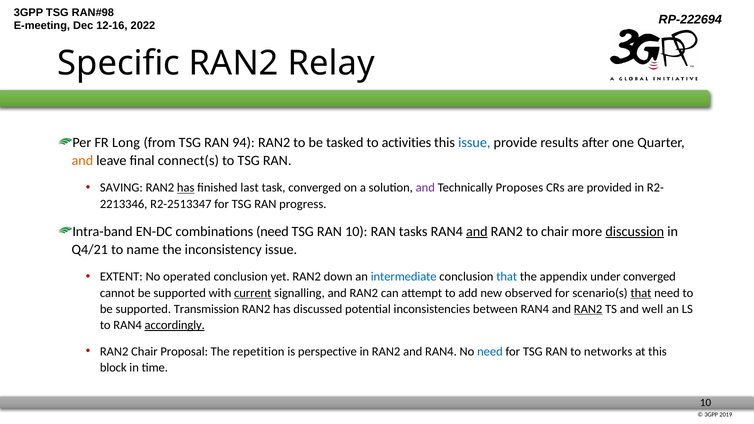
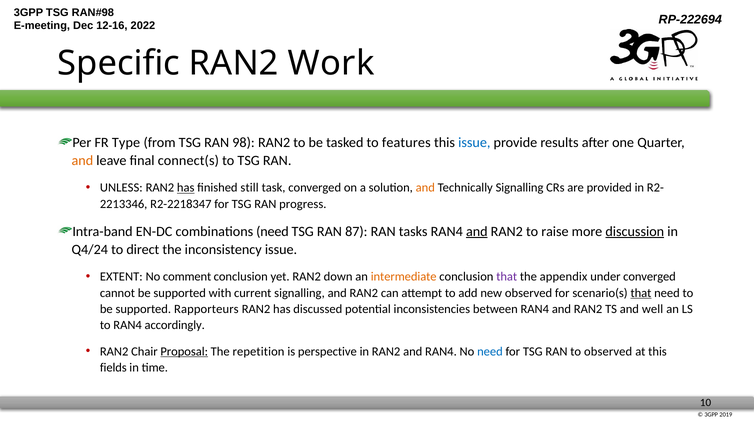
Relay: Relay -> Work
Long: Long -> Type
94: 94 -> 98
activities: activities -> features
SAVING: SAVING -> UNLESS
last: last -> still
and at (425, 188) colour: purple -> orange
Technically Proposes: Proposes -> Signalling
R2-2513347: R2-2513347 -> R2-2218347
RAN 10: 10 -> 87
to chair: chair -> raise
Q4/21: Q4/21 -> Q4/24
name: name -> direct
operated: operated -> comment
intermediate colour: blue -> orange
that at (507, 277) colour: blue -> purple
current underline: present -> none
Transmission: Transmission -> Rapporteurs
RAN2 at (588, 309) underline: present -> none
accordingly underline: present -> none
Proposal underline: none -> present
to networks: networks -> observed
block: block -> fields
